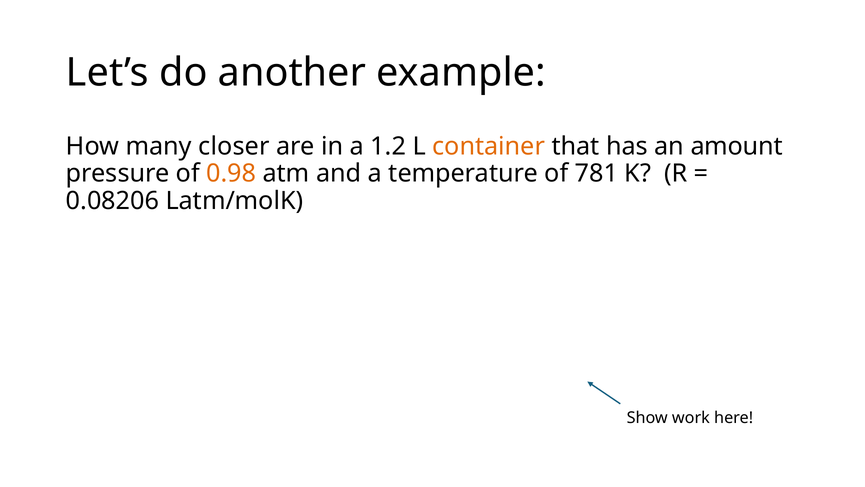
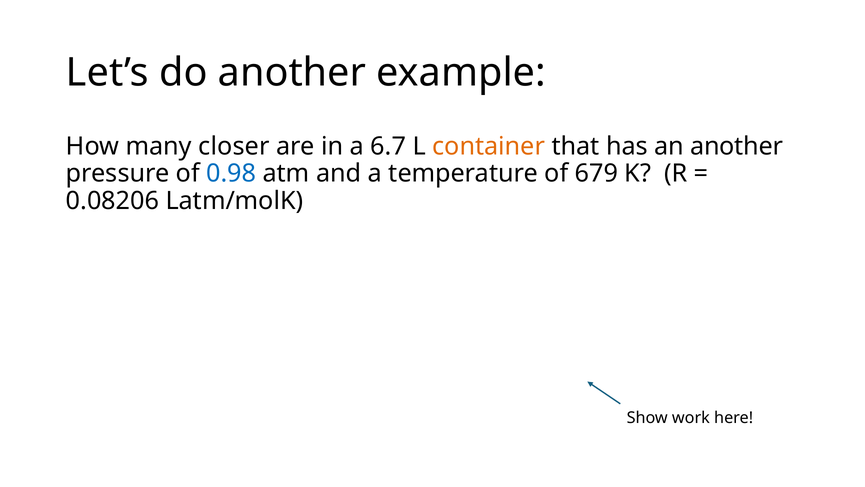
1.2: 1.2 -> 6.7
an amount: amount -> another
0.98 colour: orange -> blue
781: 781 -> 679
